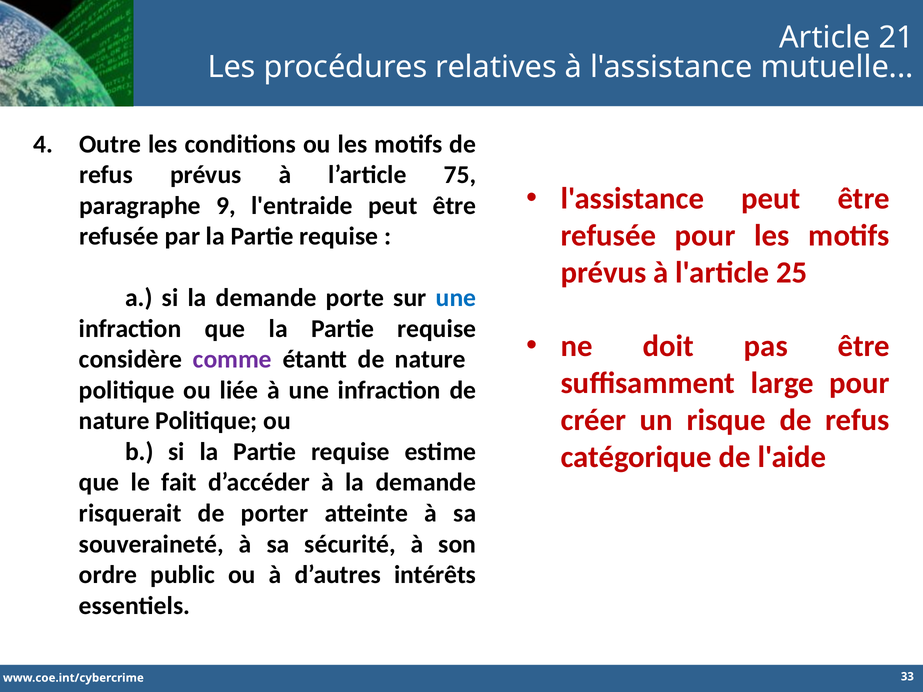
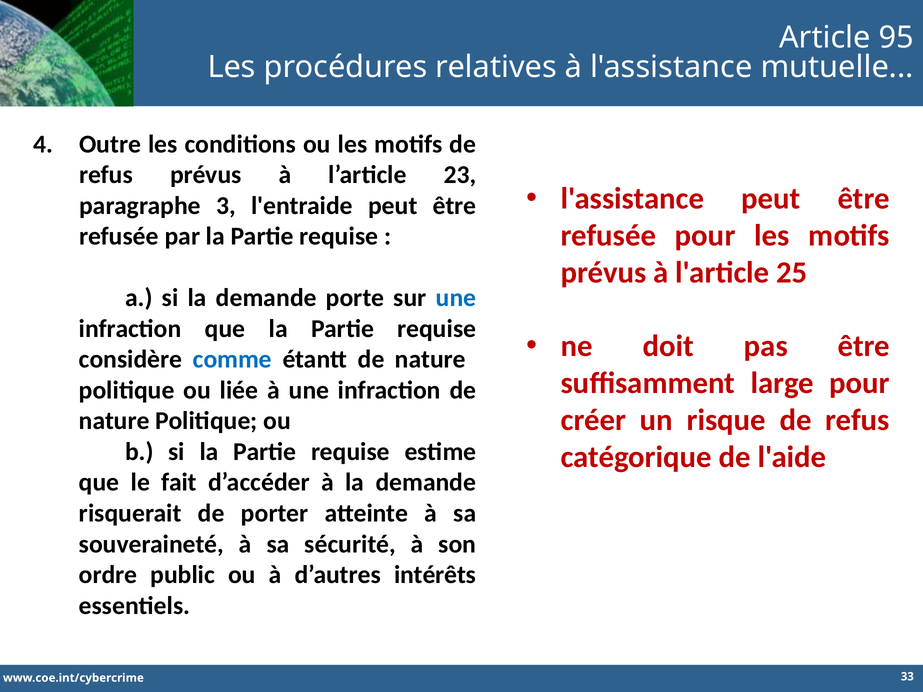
21: 21 -> 95
75: 75 -> 23
9: 9 -> 3
comme colour: purple -> blue
